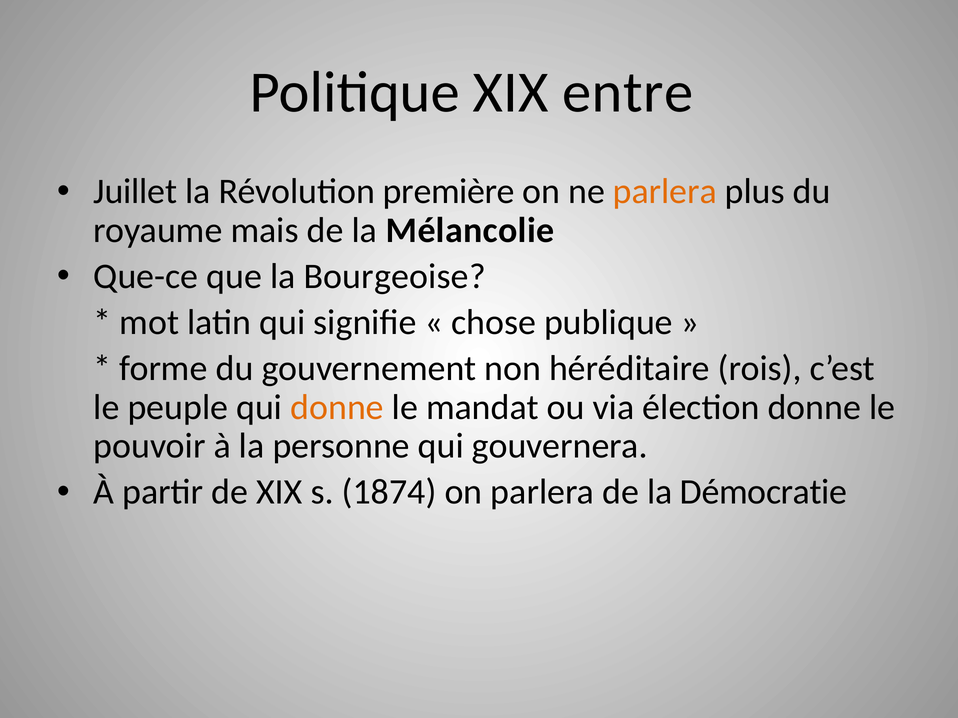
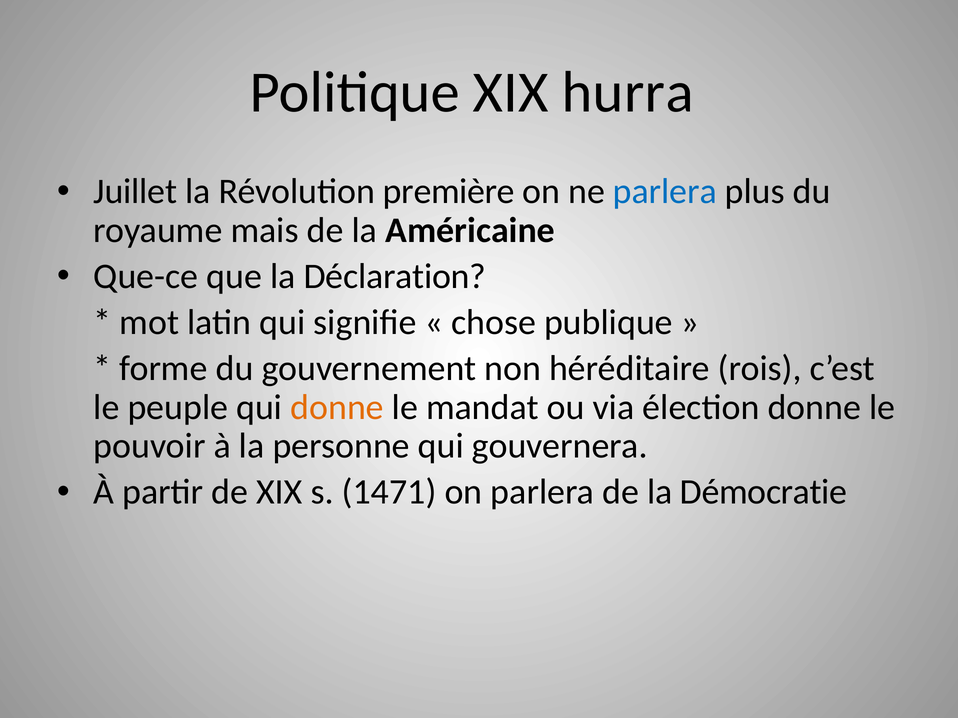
entre: entre -> hurra
parlera at (665, 192) colour: orange -> blue
Mélancolie: Mélancolie -> Américaine
Bourgeoise: Bourgeoise -> Déclaration
1874: 1874 -> 1471
